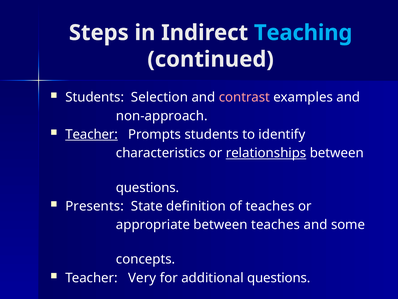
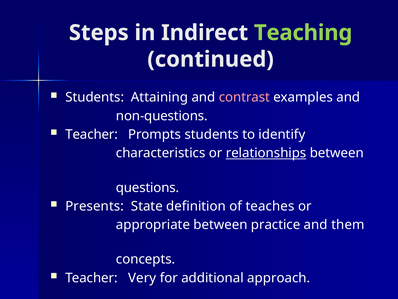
Teaching colour: light blue -> light green
Selection: Selection -> Attaining
non-approach: non-approach -> non-questions
Teacher at (92, 134) underline: present -> none
between teaches: teaches -> practice
some: some -> them
additional questions: questions -> approach
